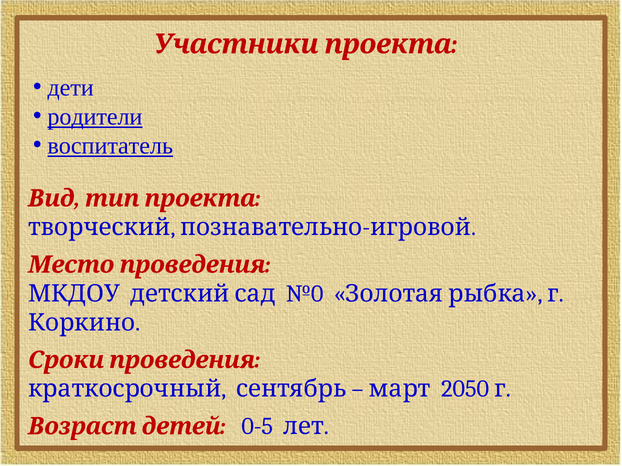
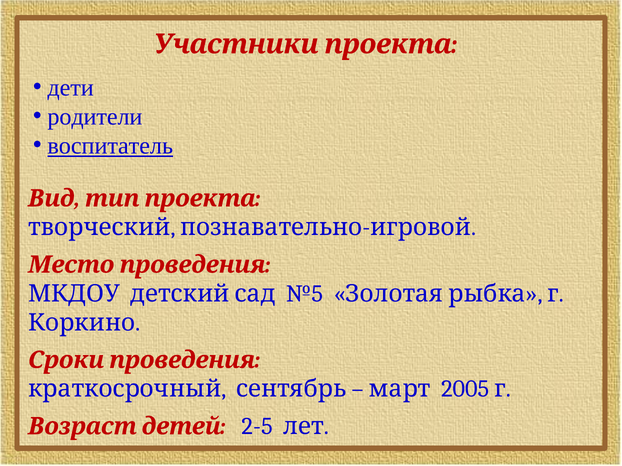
родители underline: present -> none
№0: №0 -> №5
2050: 2050 -> 2005
0-5: 0-5 -> 2-5
